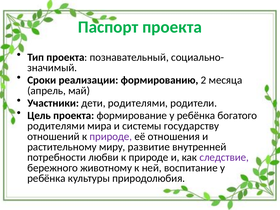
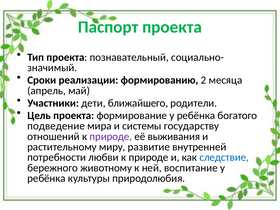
дети родителями: родителями -> ближайшего
родителями at (56, 126): родителями -> подведение
отношения: отношения -> выживания
следствие colour: purple -> blue
